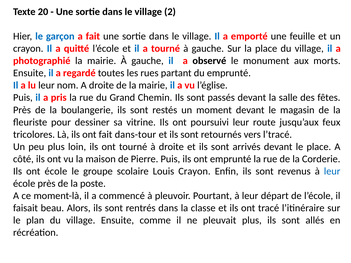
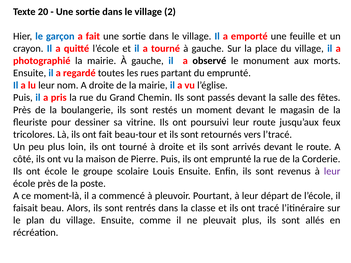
dans-tour: dans-tour -> beau-tour
le place: place -> route
Louis Crayon: Crayon -> Ensuite
leur at (332, 171) colour: blue -> purple
